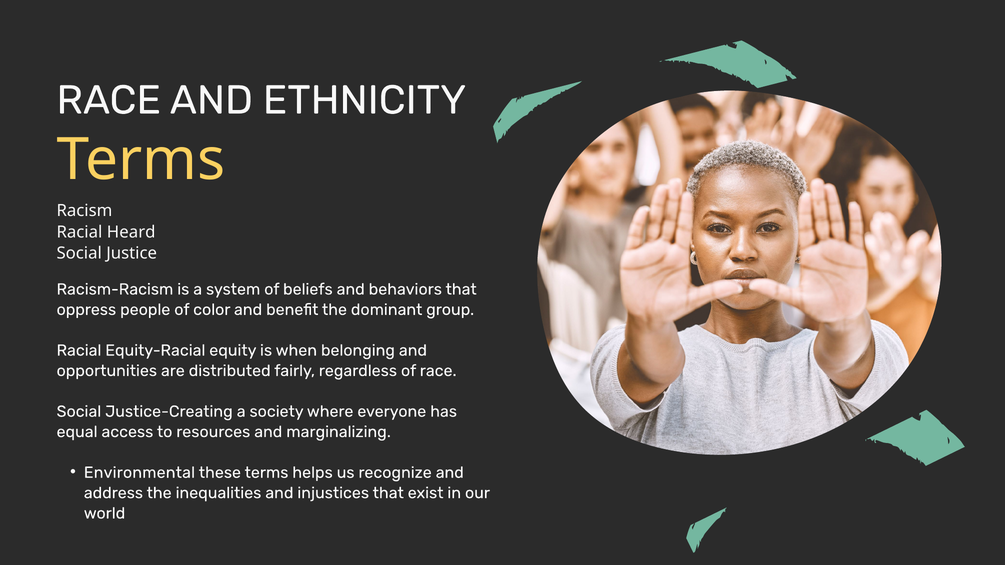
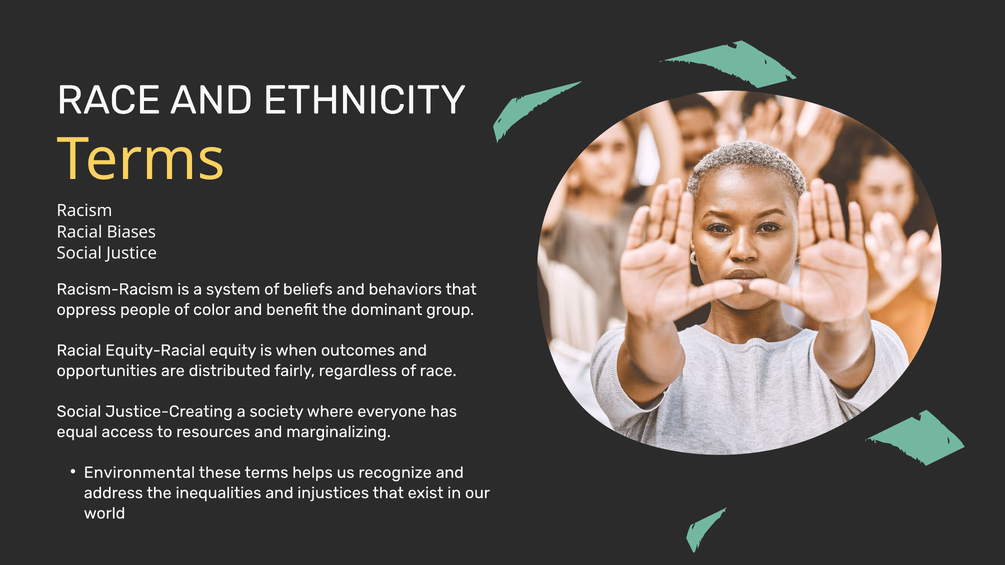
Heard: Heard -> Biases
belonging: belonging -> outcomes
